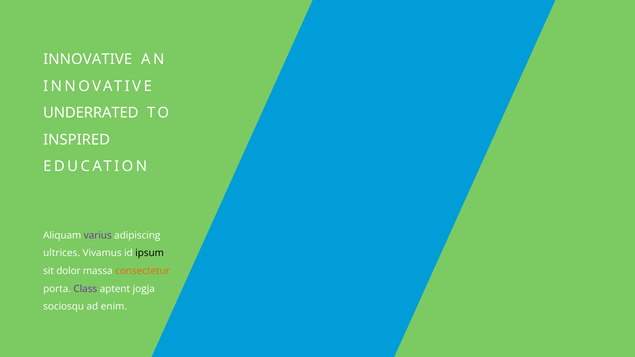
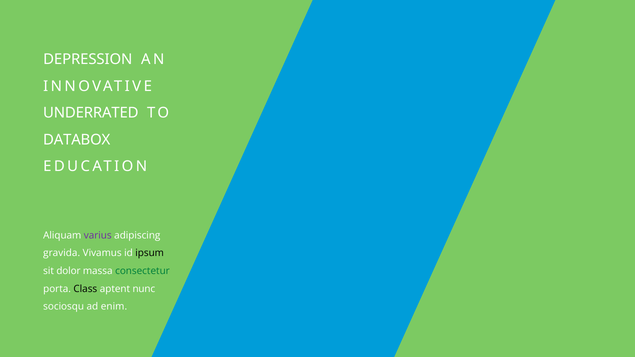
INNOVATIVE at (88, 59): INNOVATIVE -> DEPRESSION
INSPIRED: INSPIRED -> DATABOX
ultrices: ultrices -> gravida
consectetur colour: orange -> green
Class colour: purple -> black
jogja: jogja -> nunc
